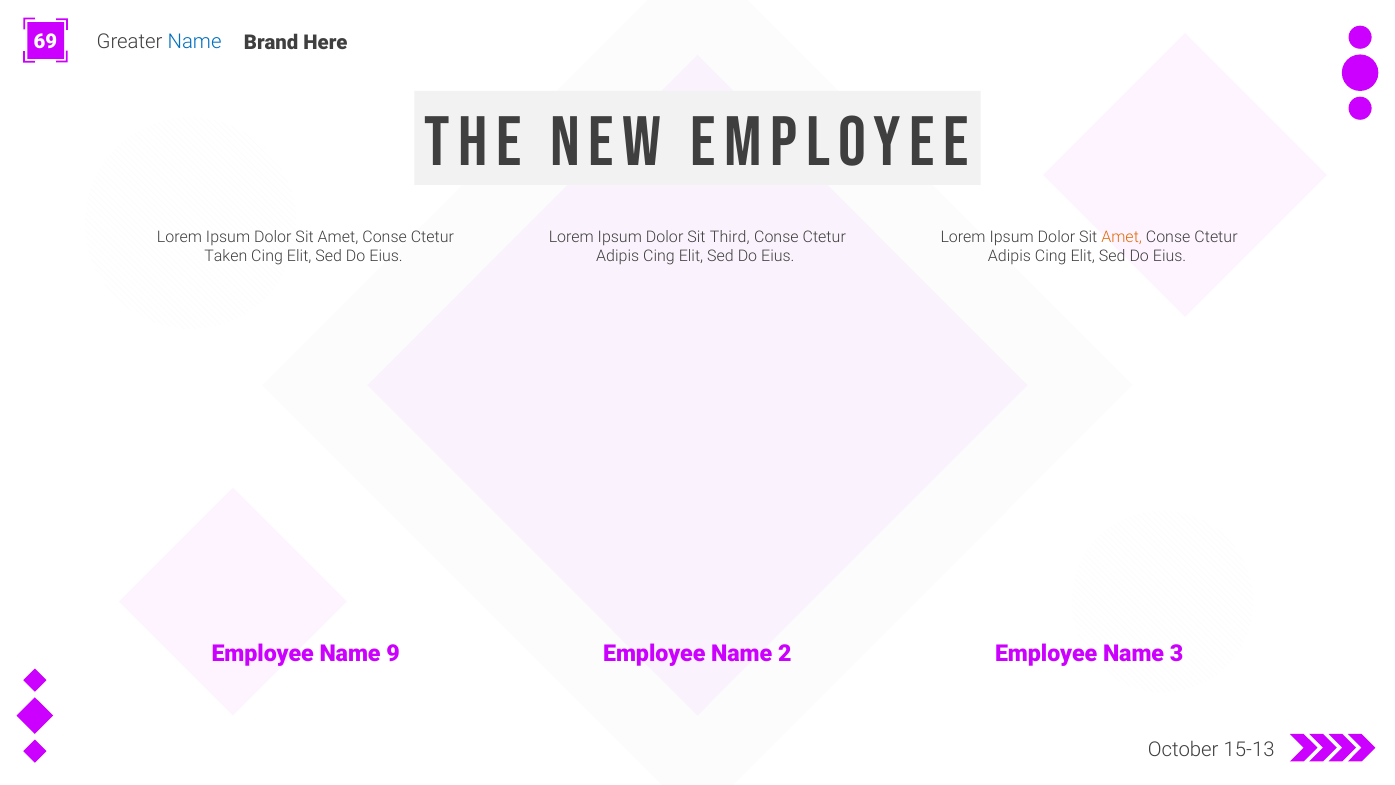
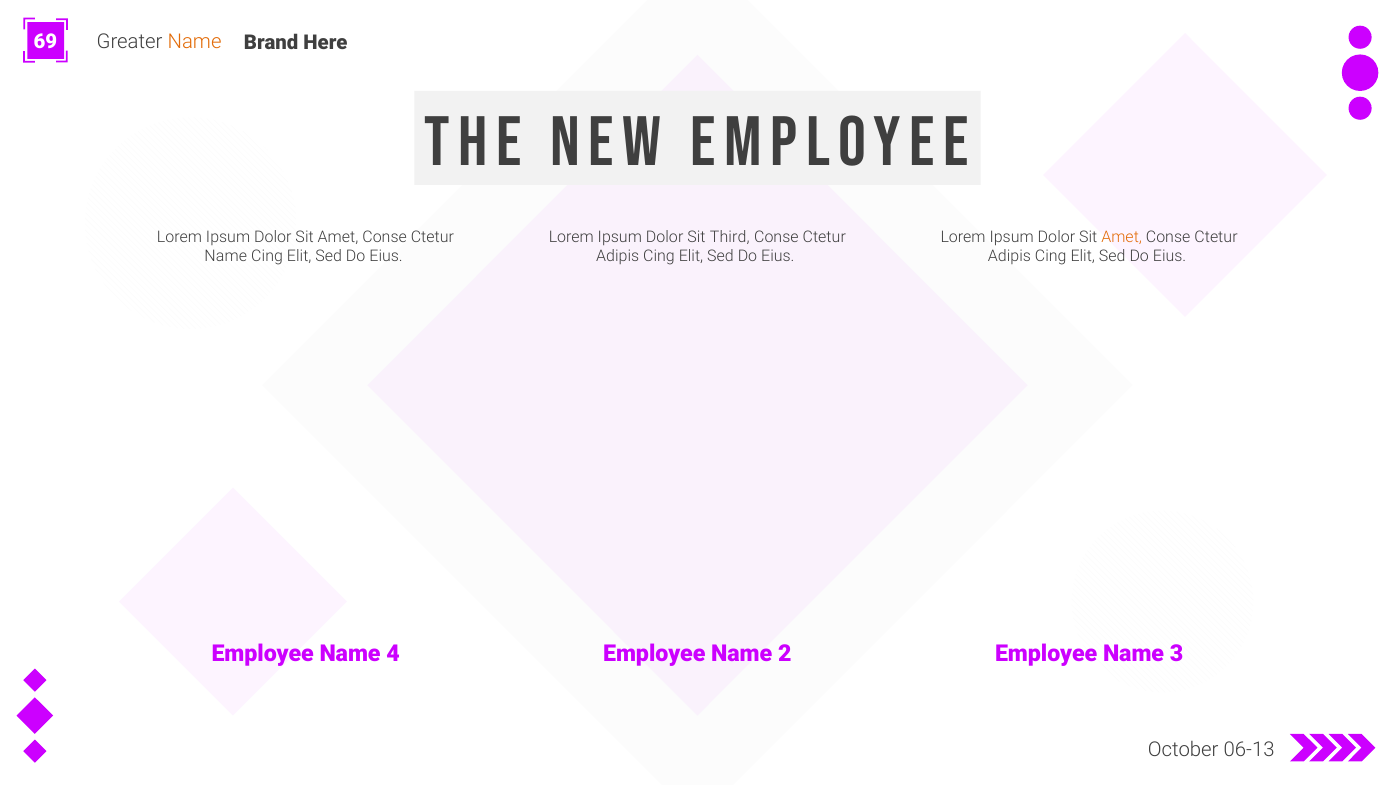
Name at (195, 42) colour: blue -> orange
Taken at (226, 256): Taken -> Name
9: 9 -> 4
15-13: 15-13 -> 06-13
